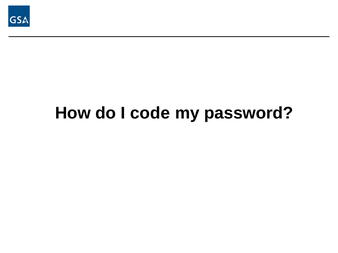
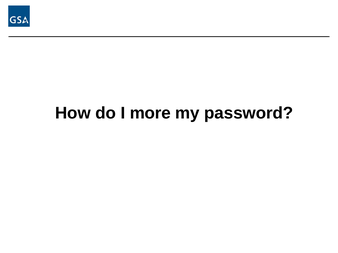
code: code -> more
